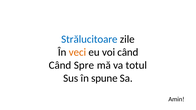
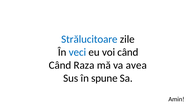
veci colour: orange -> blue
Spre: Spre -> Raza
totul: totul -> avea
